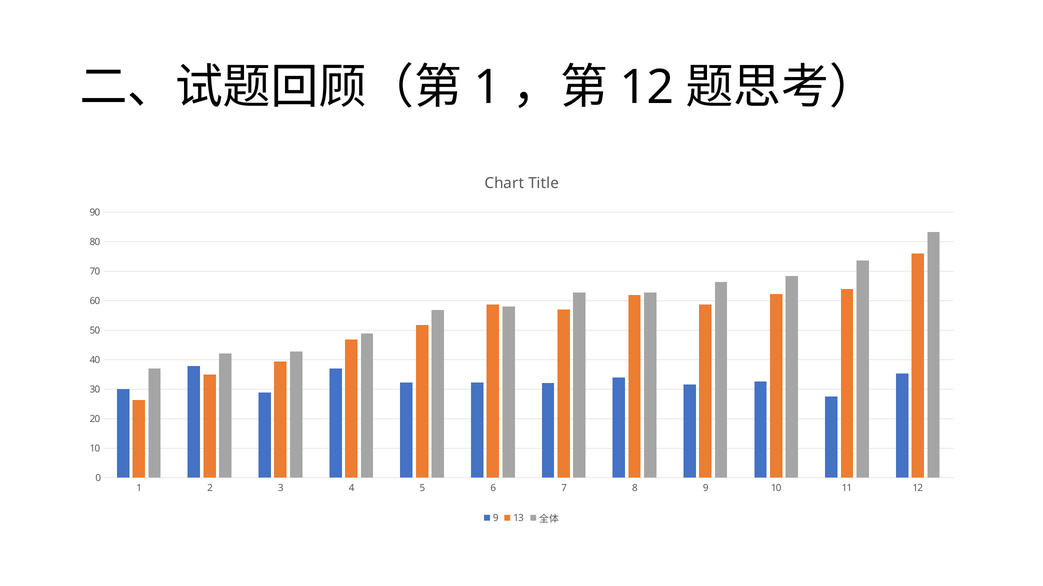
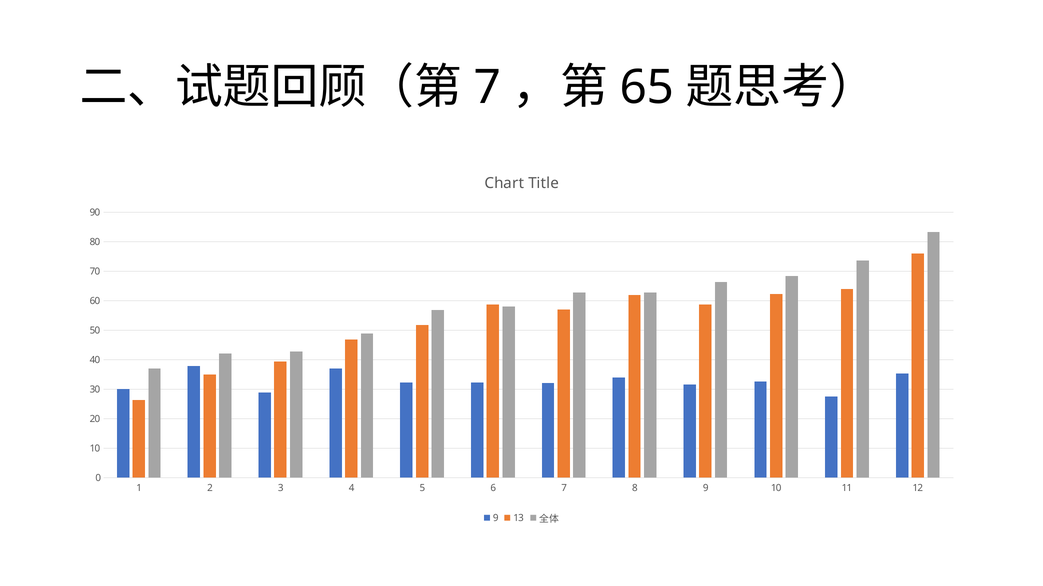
1 at (487, 88): 1 -> 7
12 at (647, 88): 12 -> 65
